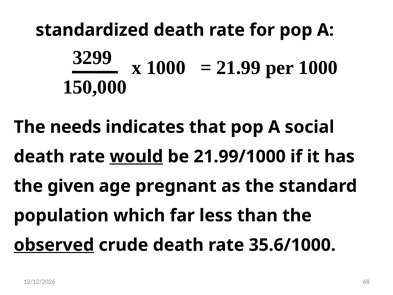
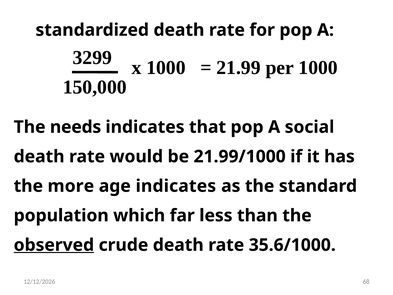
would underline: present -> none
given: given -> more
age pregnant: pregnant -> indicates
